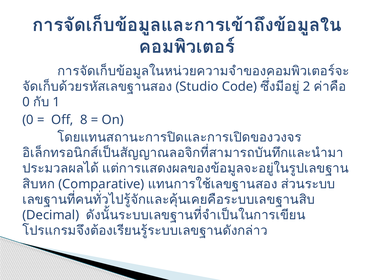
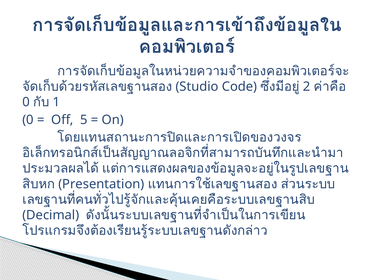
8: 8 -> 5
Comparative: Comparative -> Presentation
